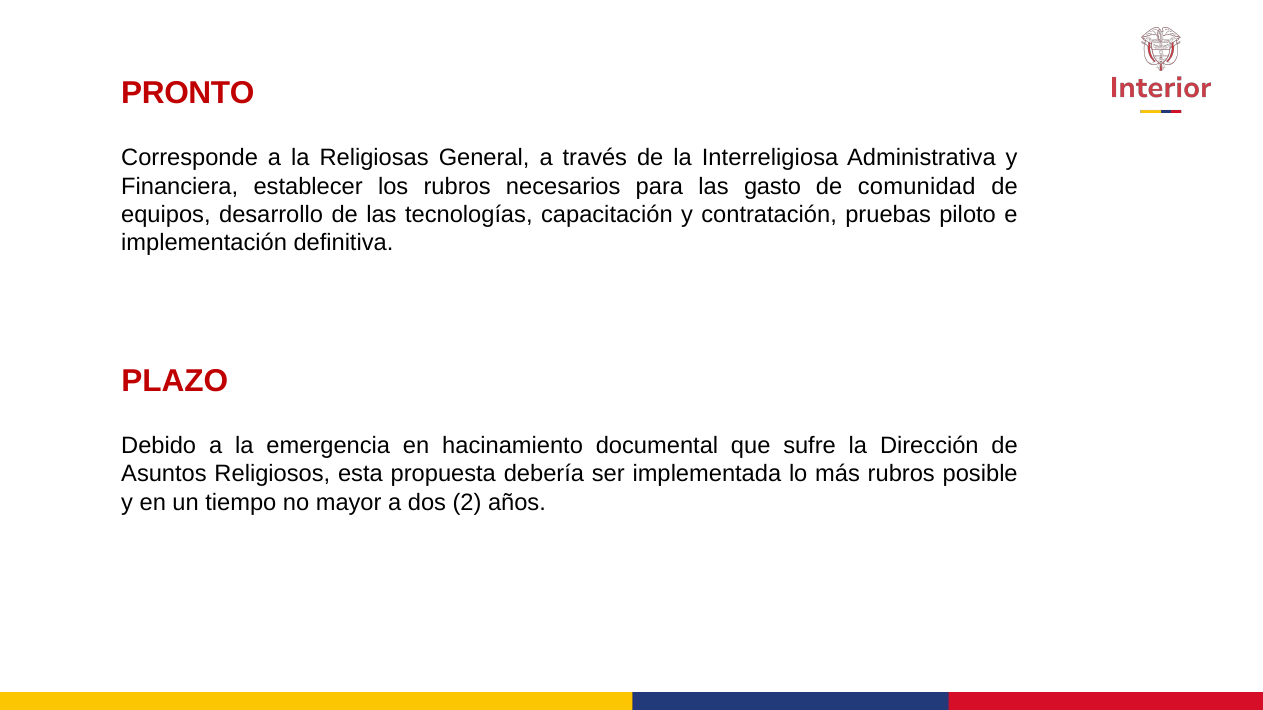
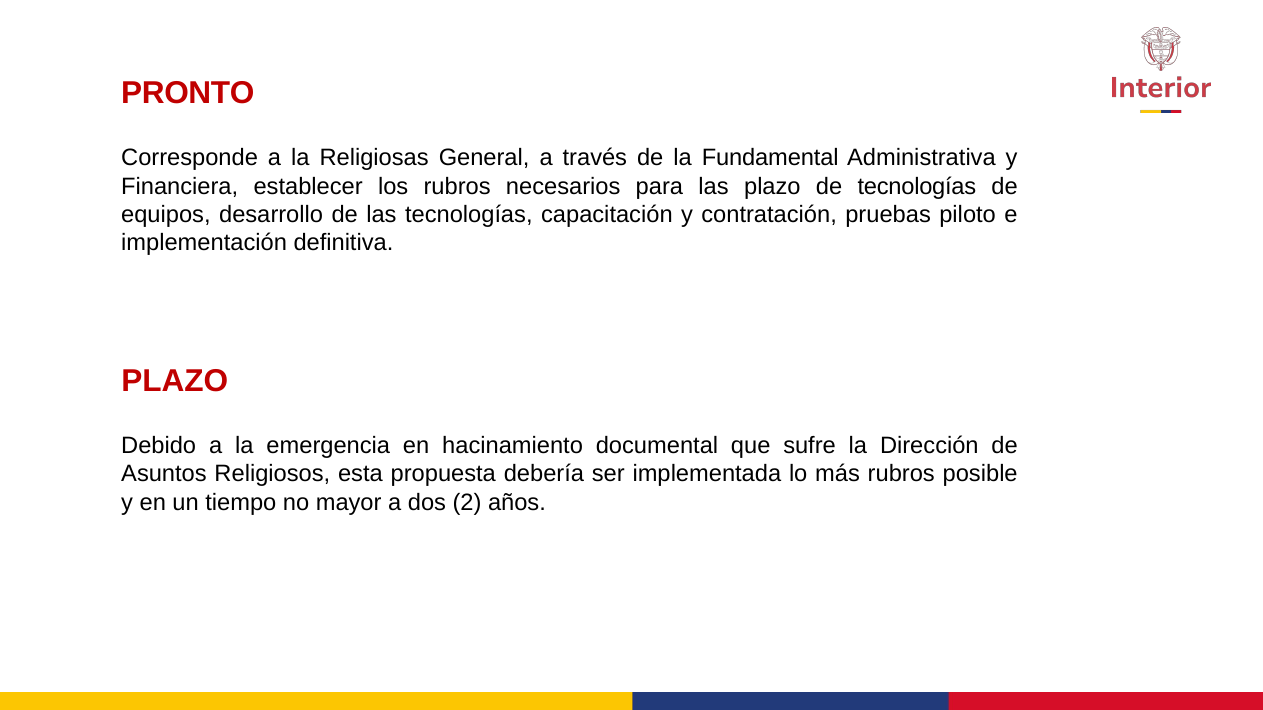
Interreligiosa: Interreligiosa -> Fundamental
las gasto: gasto -> plazo
de comunidad: comunidad -> tecnologías
